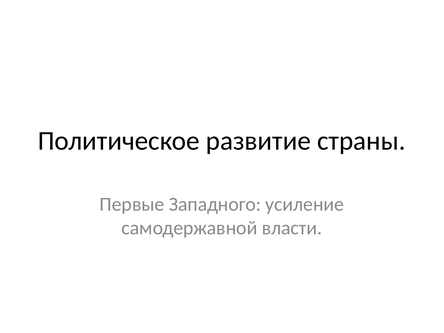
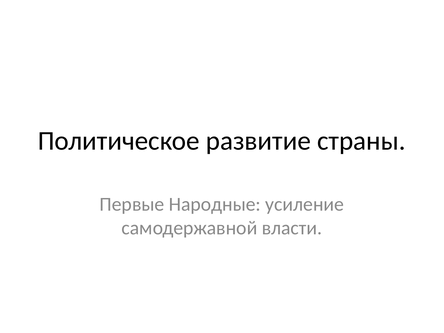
Западного: Западного -> Народные
